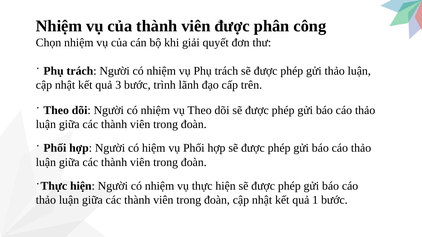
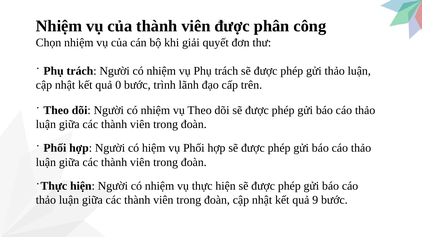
3: 3 -> 0
1: 1 -> 9
